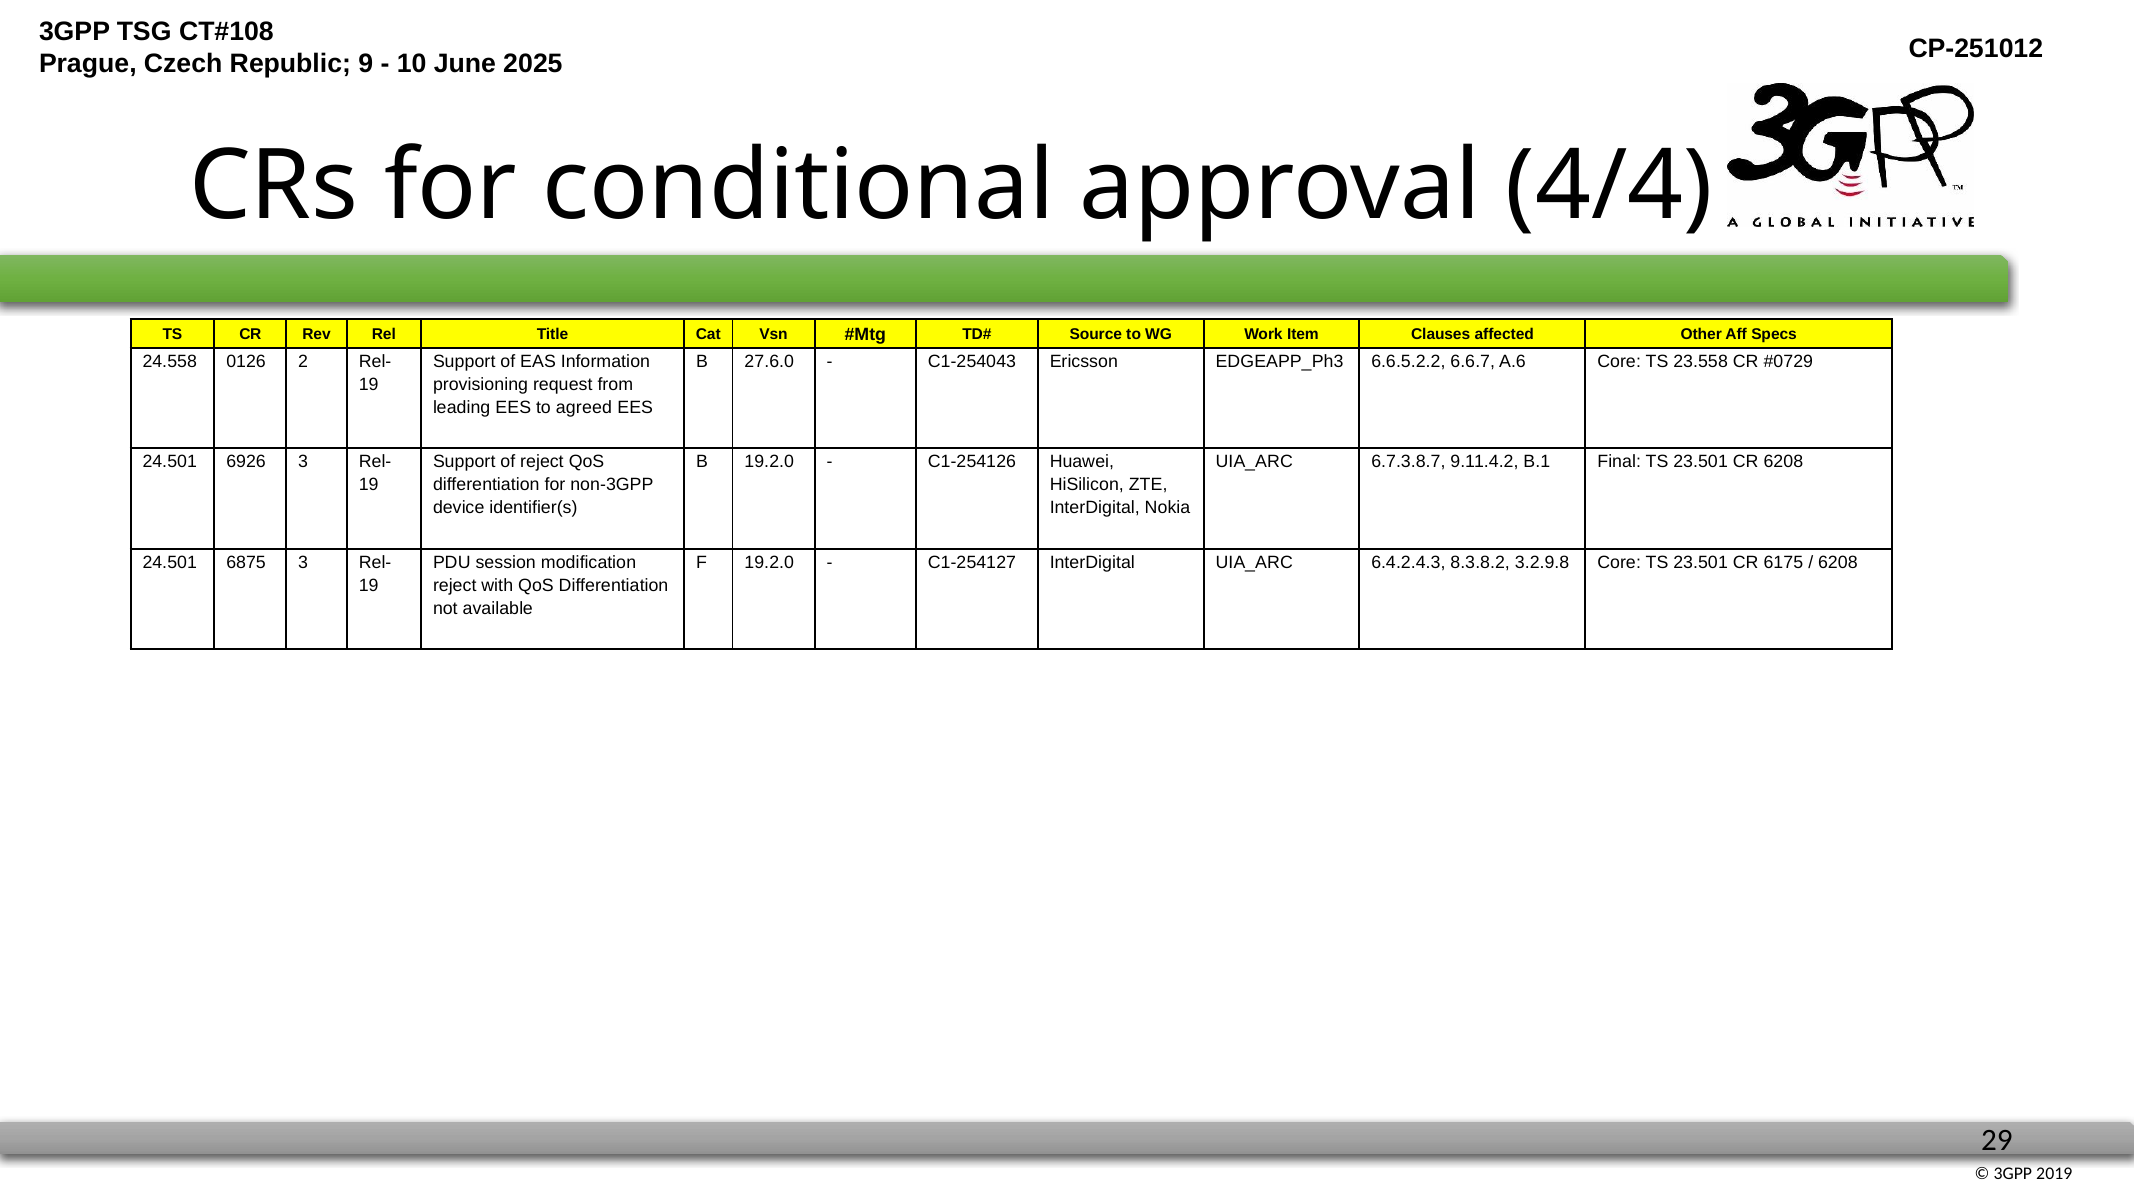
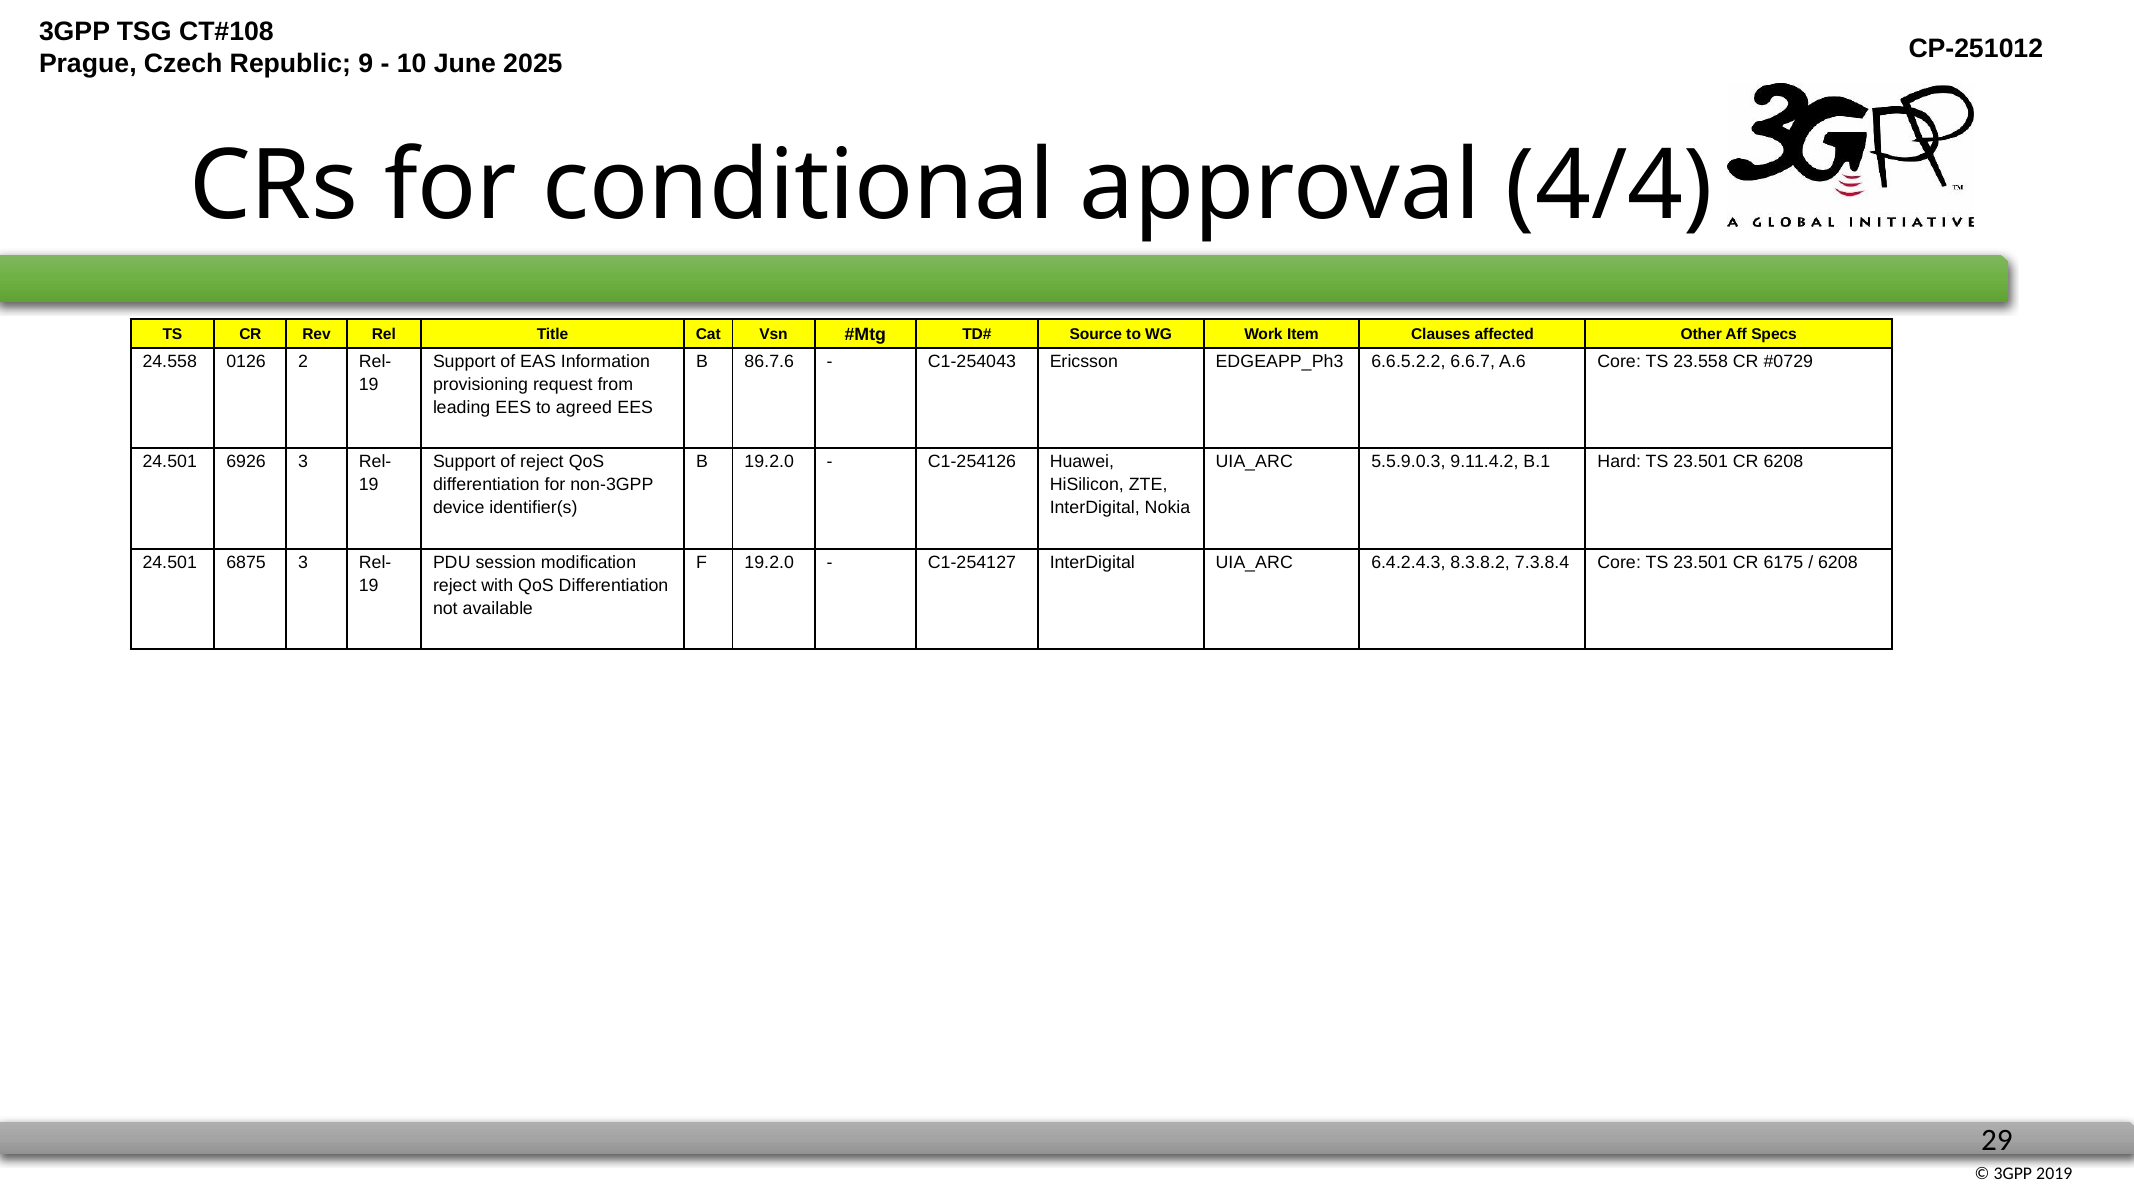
27.6.0: 27.6.0 -> 86.7.6
6.7.3.8.7: 6.7.3.8.7 -> 5.5.9.0.3
Final: Final -> Hard
3.2.9.8: 3.2.9.8 -> 7.3.8.4
